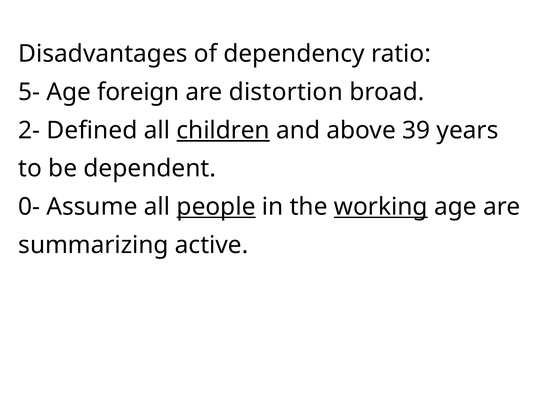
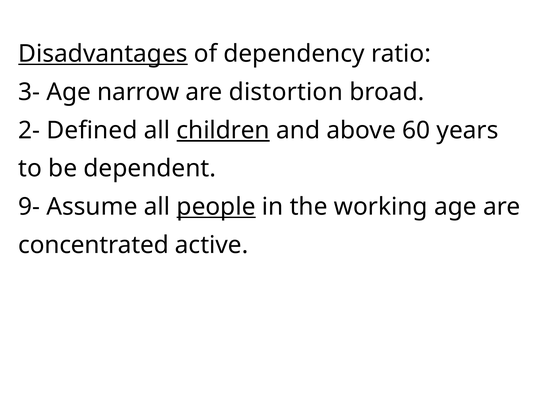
Disadvantages underline: none -> present
5-: 5- -> 3-
foreign: foreign -> narrow
39: 39 -> 60
0-: 0- -> 9-
working underline: present -> none
summarizing: summarizing -> concentrated
